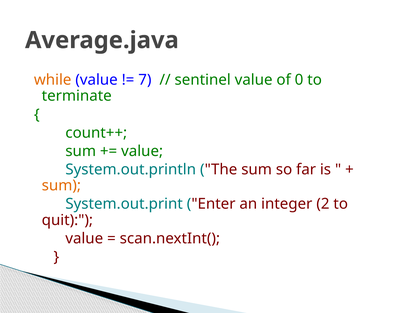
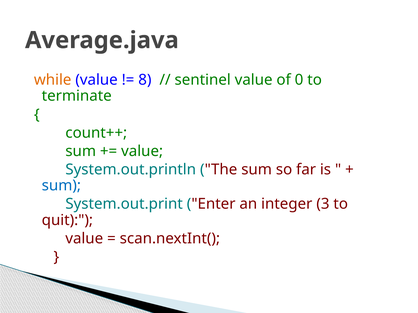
7: 7 -> 8
sum at (61, 186) colour: orange -> blue
2: 2 -> 3
